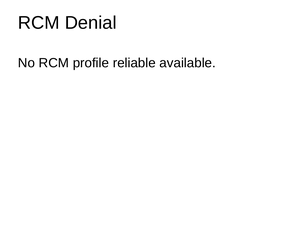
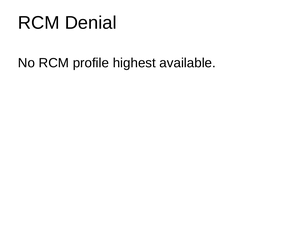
reliable: reliable -> highest
